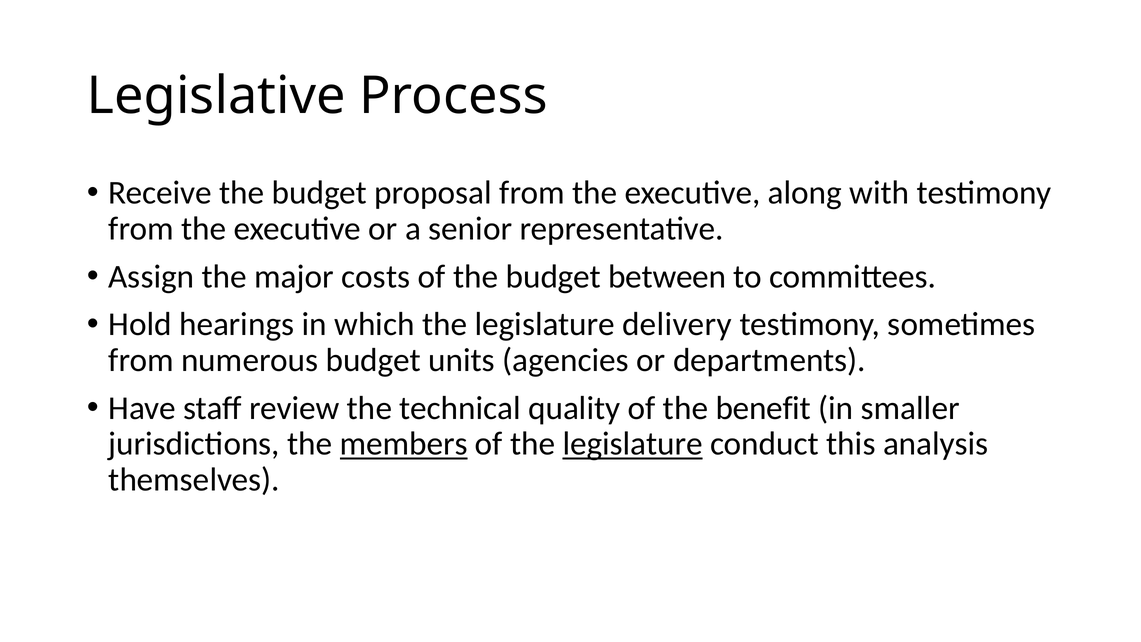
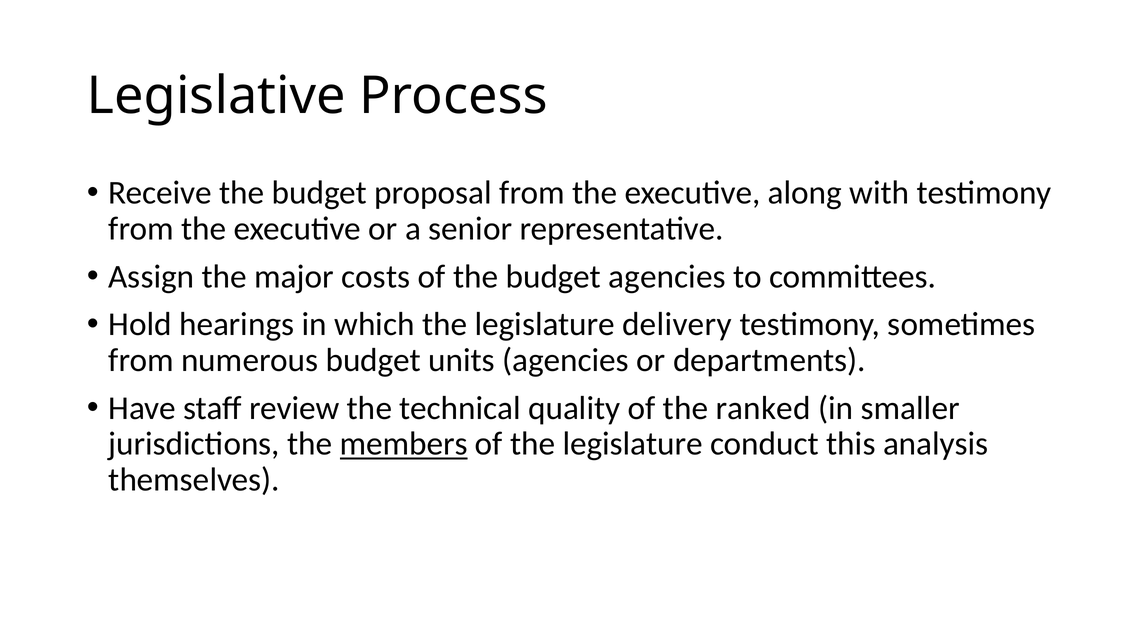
budget between: between -> agencies
benefit: benefit -> ranked
legislature at (633, 444) underline: present -> none
